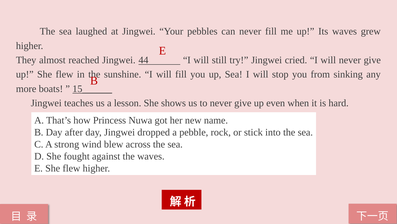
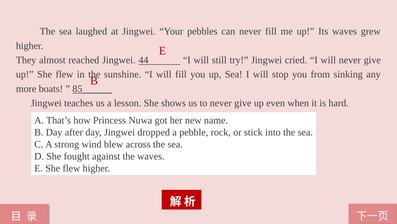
15______: 15______ -> 85______
